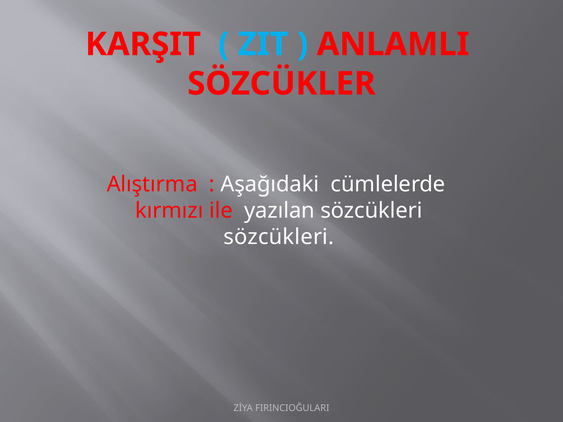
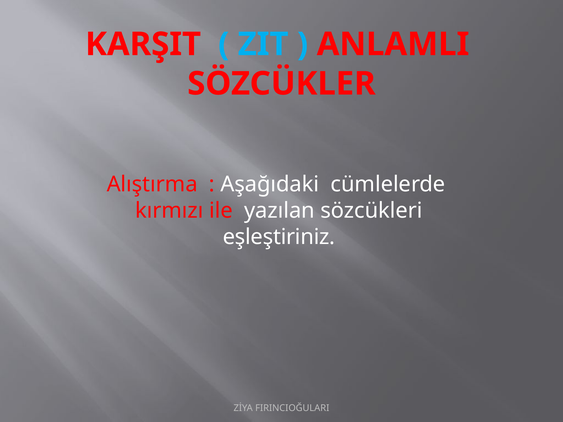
sözcükleri at (279, 237): sözcükleri -> eşleştiriniz
